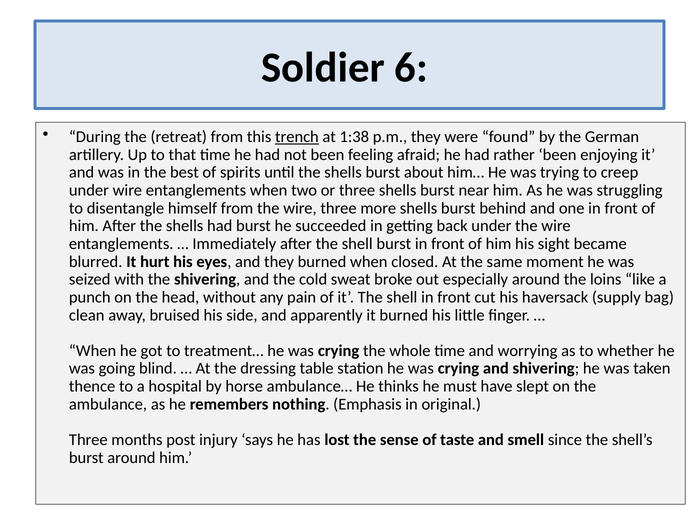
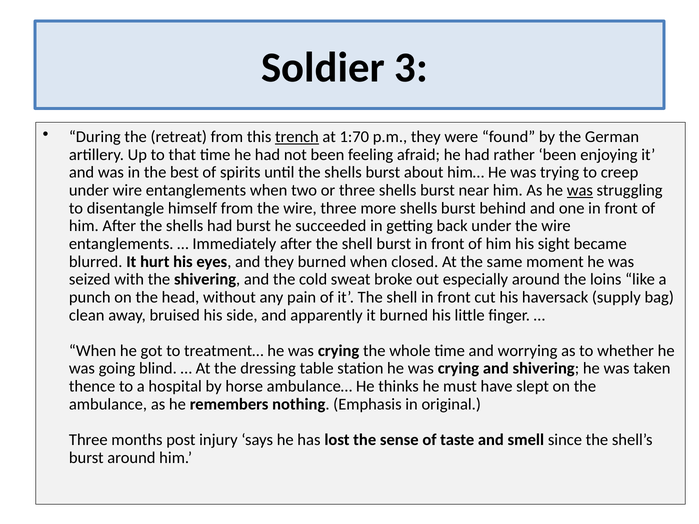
6: 6 -> 3
1:38: 1:38 -> 1:70
was at (580, 190) underline: none -> present
